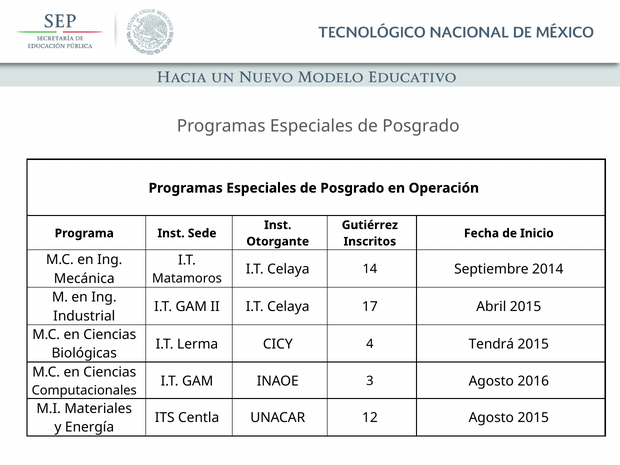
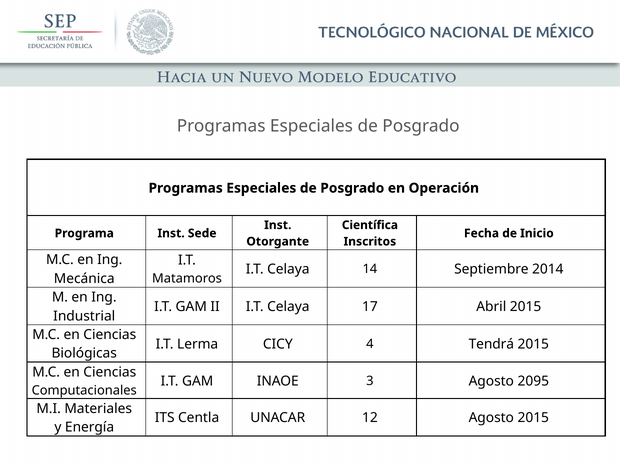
Gutiérrez: Gutiérrez -> Científica
2016: 2016 -> 2095
